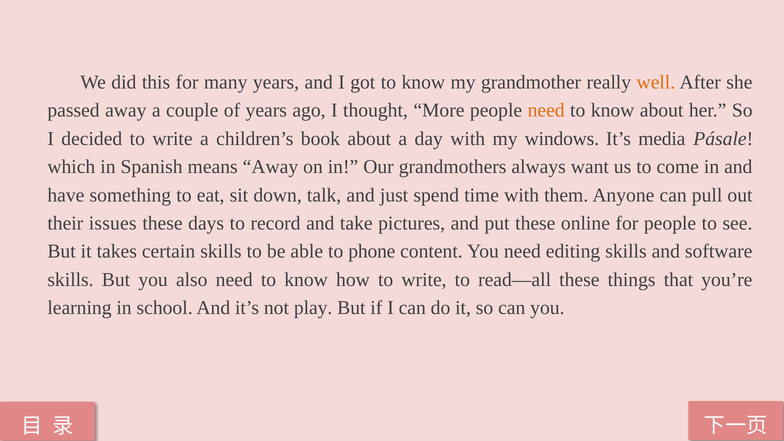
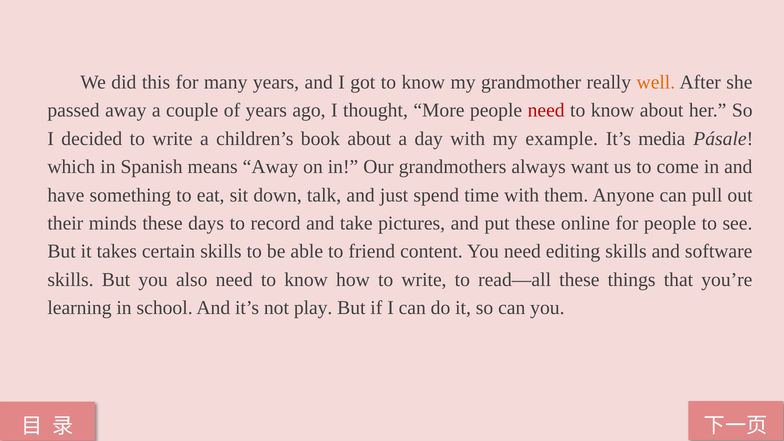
need at (546, 110) colour: orange -> red
windows: windows -> example
issues: issues -> minds
phone: phone -> friend
